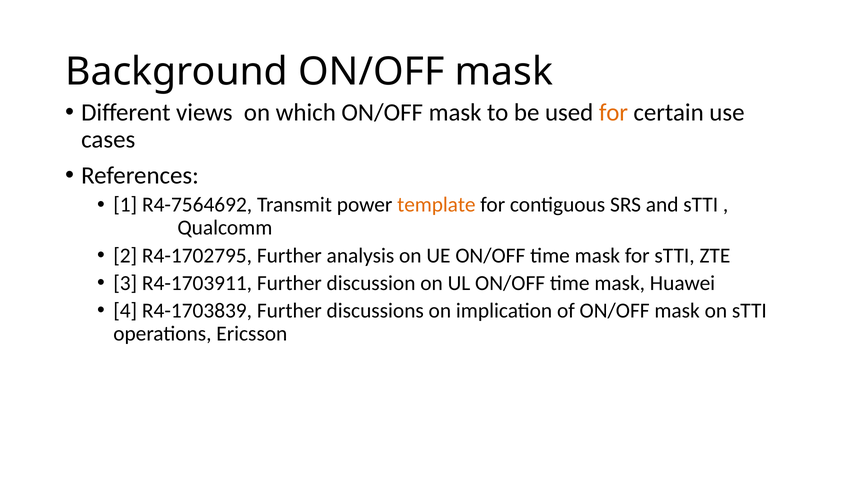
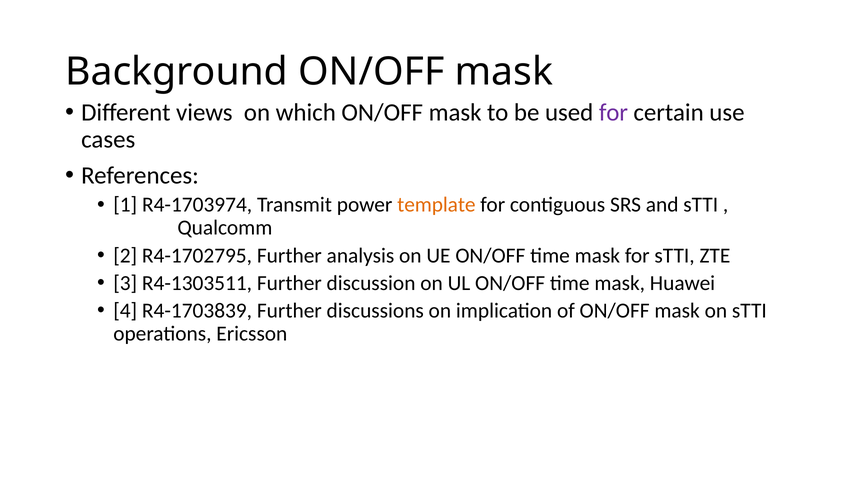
for at (613, 113) colour: orange -> purple
R4-7564692: R4-7564692 -> R4-1703974
R4-1703911: R4-1703911 -> R4-1303511
